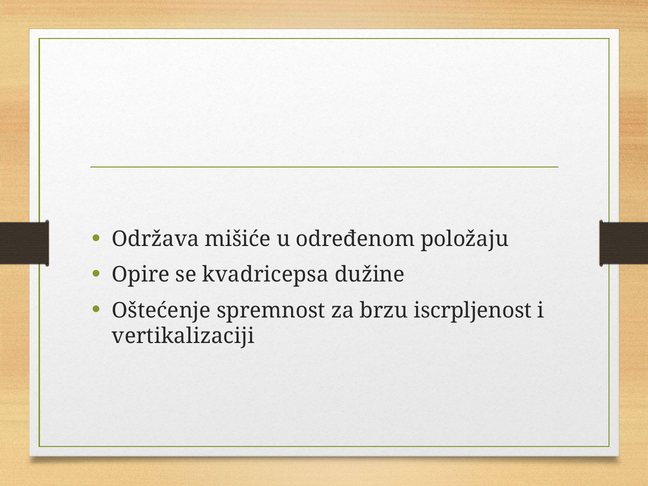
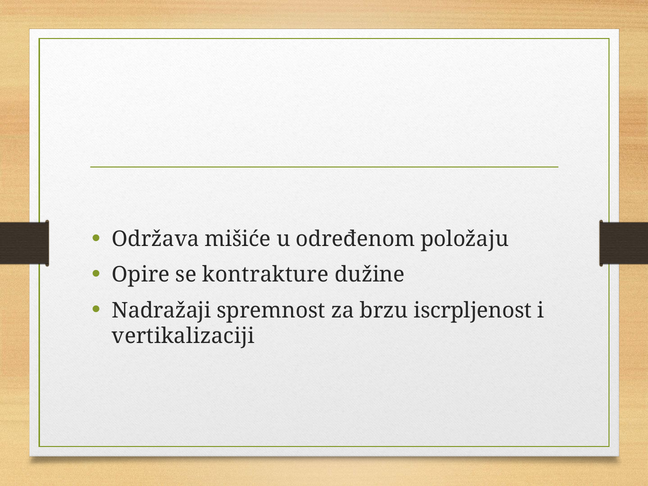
kvadricepsa: kvadricepsa -> kontrakture
Oštećenje: Oštećenje -> Nadražaji
